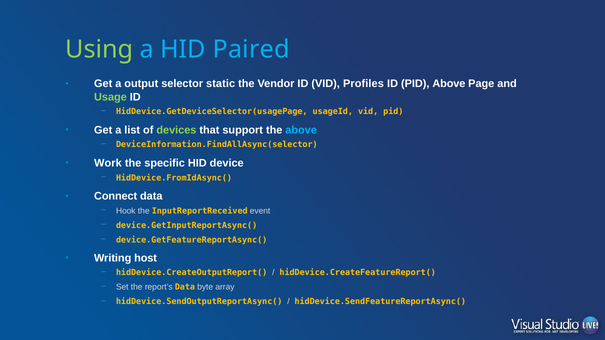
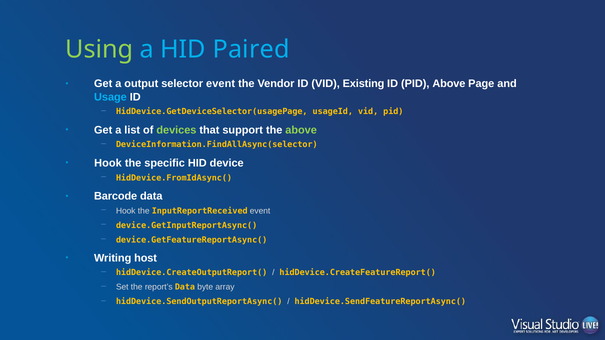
selector static: static -> event
Profiles: Profiles -> Existing
Usage colour: light green -> light blue
above at (301, 130) colour: light blue -> light green
Work at (108, 163): Work -> Hook
Connect: Connect -> Barcode
